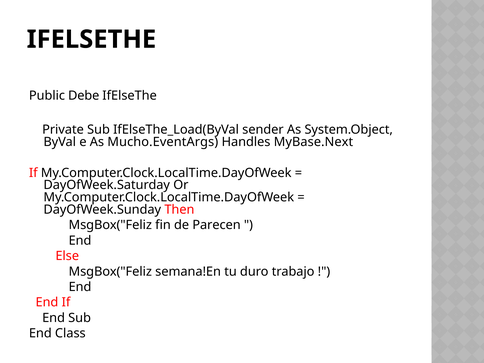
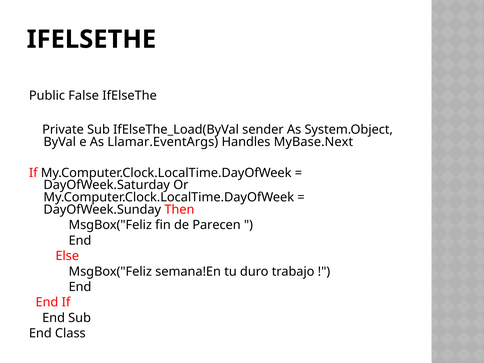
Debe: Debe -> False
Mucho.EventArgs: Mucho.EventArgs -> Llamar.EventArgs
